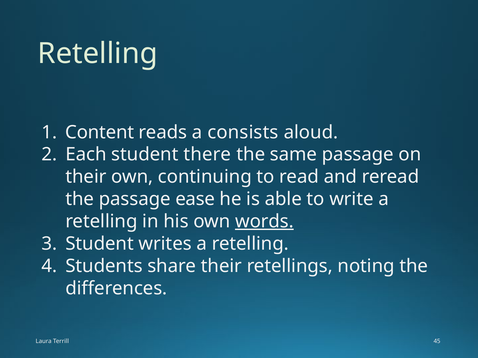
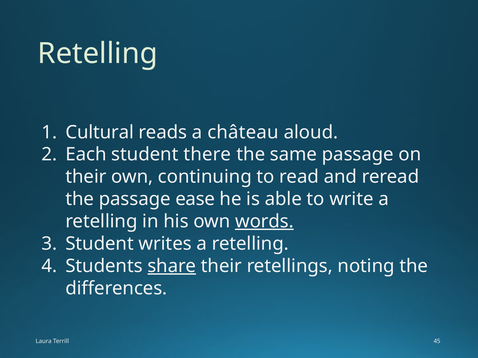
Content: Content -> Cultural
consists: consists -> château
share underline: none -> present
